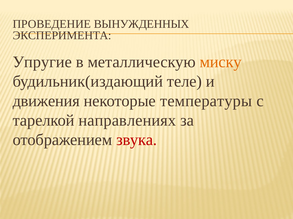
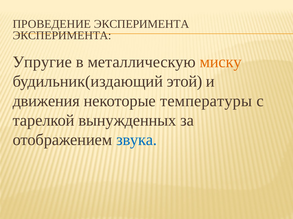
ПРОВЕДЕНИЕ ВЫНУЖДЕННЫХ: ВЫНУЖДЕННЫХ -> ЭКСПЕРИМЕНТА
теле: теле -> этой
направлениях: направлениях -> вынужденных
звука colour: red -> blue
